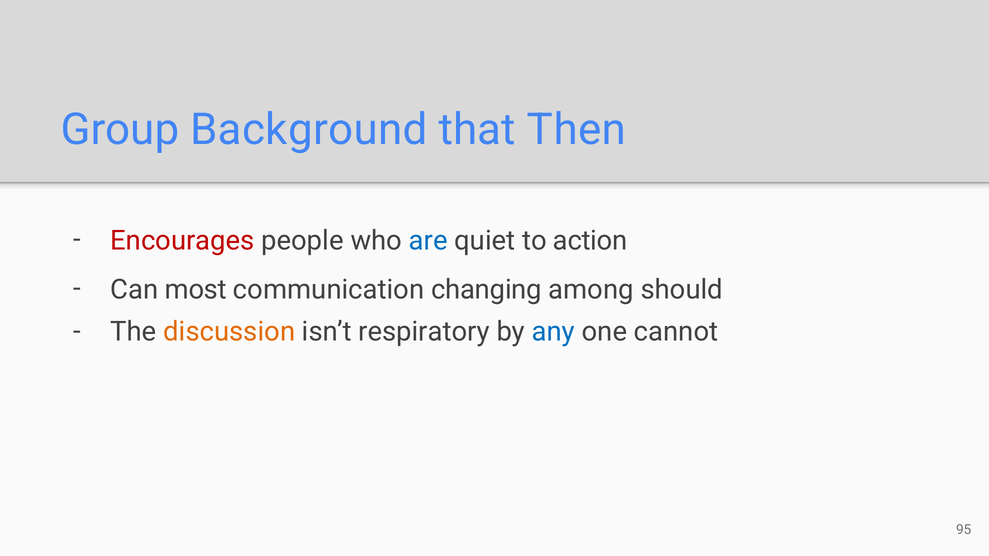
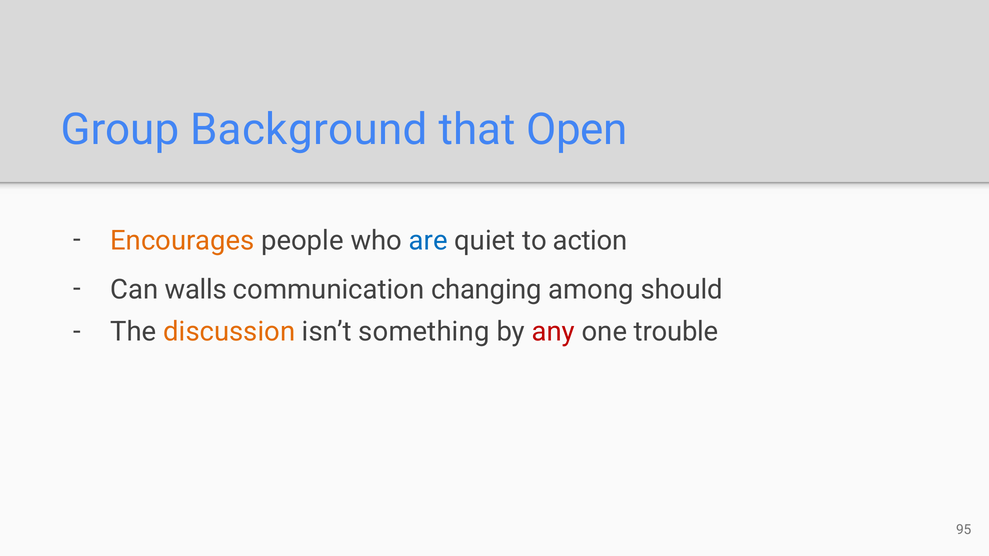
Then: Then -> Open
Encourages colour: red -> orange
most: most -> walls
respiratory: respiratory -> something
any colour: blue -> red
cannot: cannot -> trouble
